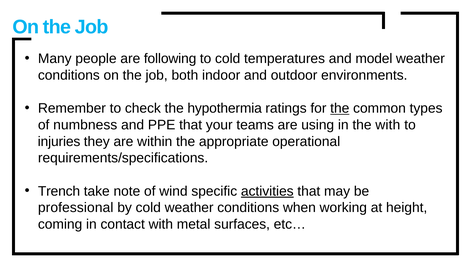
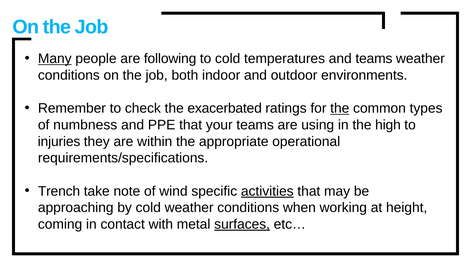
Many underline: none -> present
and model: model -> teams
hypothermia: hypothermia -> exacerbated
the with: with -> high
professional: professional -> approaching
surfaces underline: none -> present
